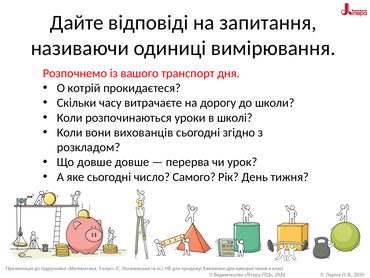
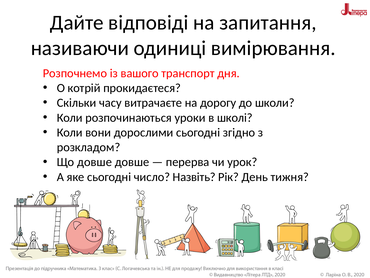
вихованців: вихованців -> дорослими
Самого: Самого -> Назвіть
